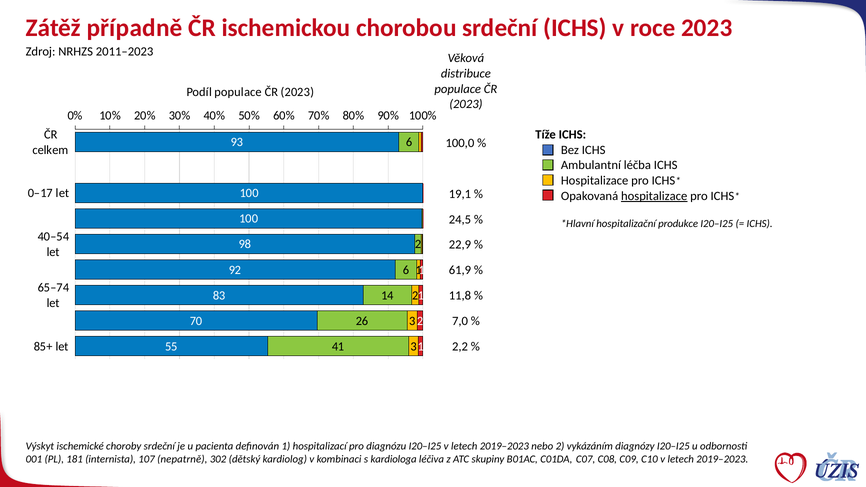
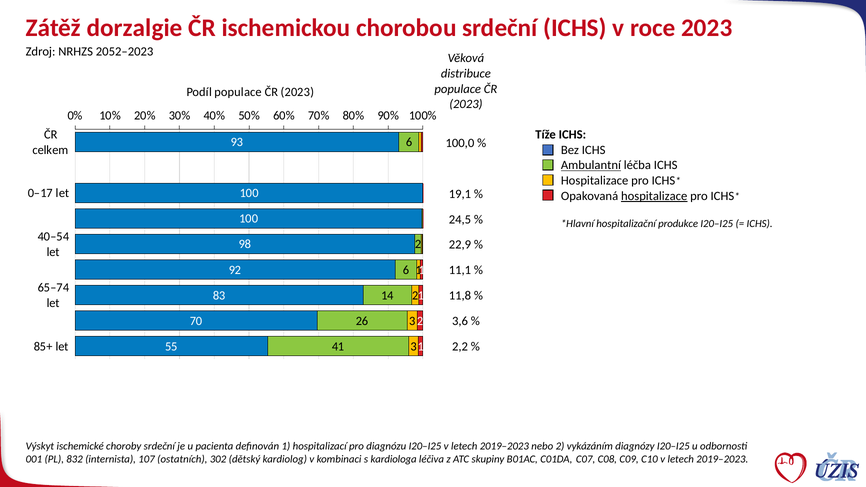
případně: případně -> dorzalgie
2011–2023: 2011–2023 -> 2052–2023
Ambulantní underline: none -> present
61,9: 61,9 -> 11,1
7,0: 7,0 -> 3,6
181: 181 -> 832
nepatrně: nepatrně -> ostatních
